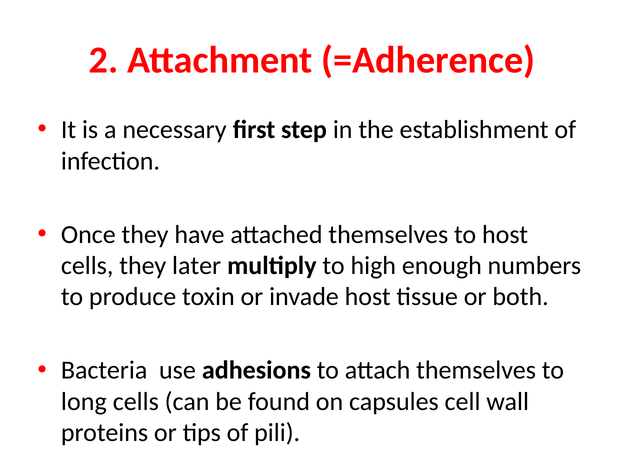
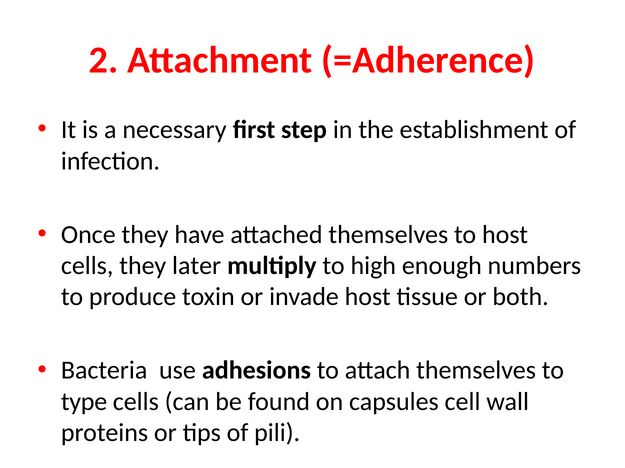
long: long -> type
